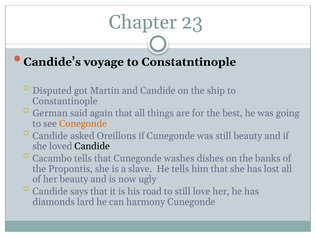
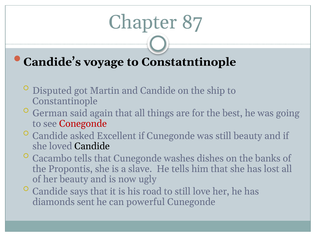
23: 23 -> 87
Conegonde colour: orange -> red
Oreillons: Oreillons -> Excellent
lard: lard -> sent
harmony: harmony -> powerful
